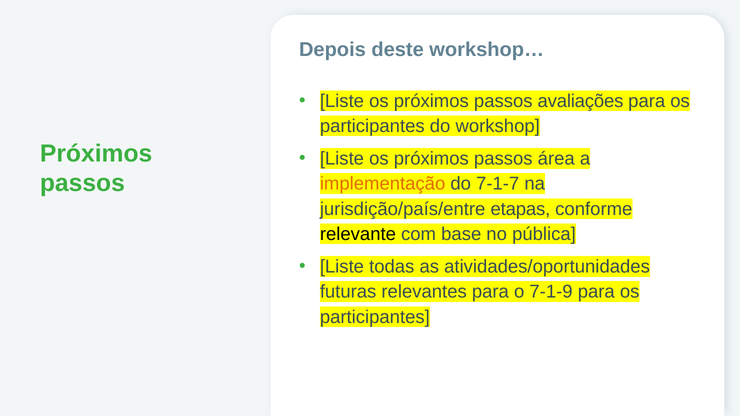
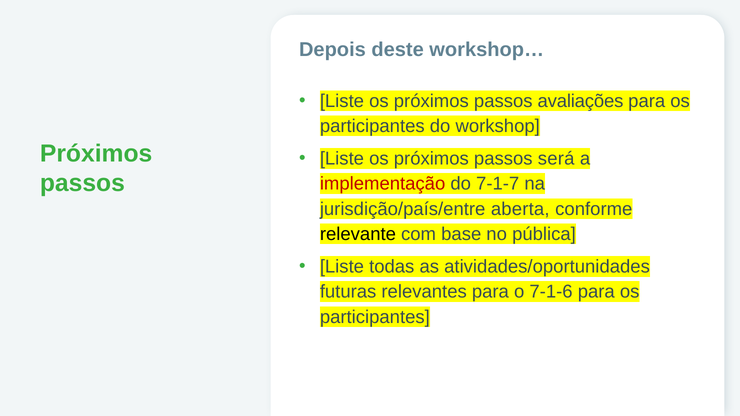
área: área -> será
implementação colour: orange -> red
etapas: etapas -> aberta
7-1-9: 7-1-9 -> 7-1-6
